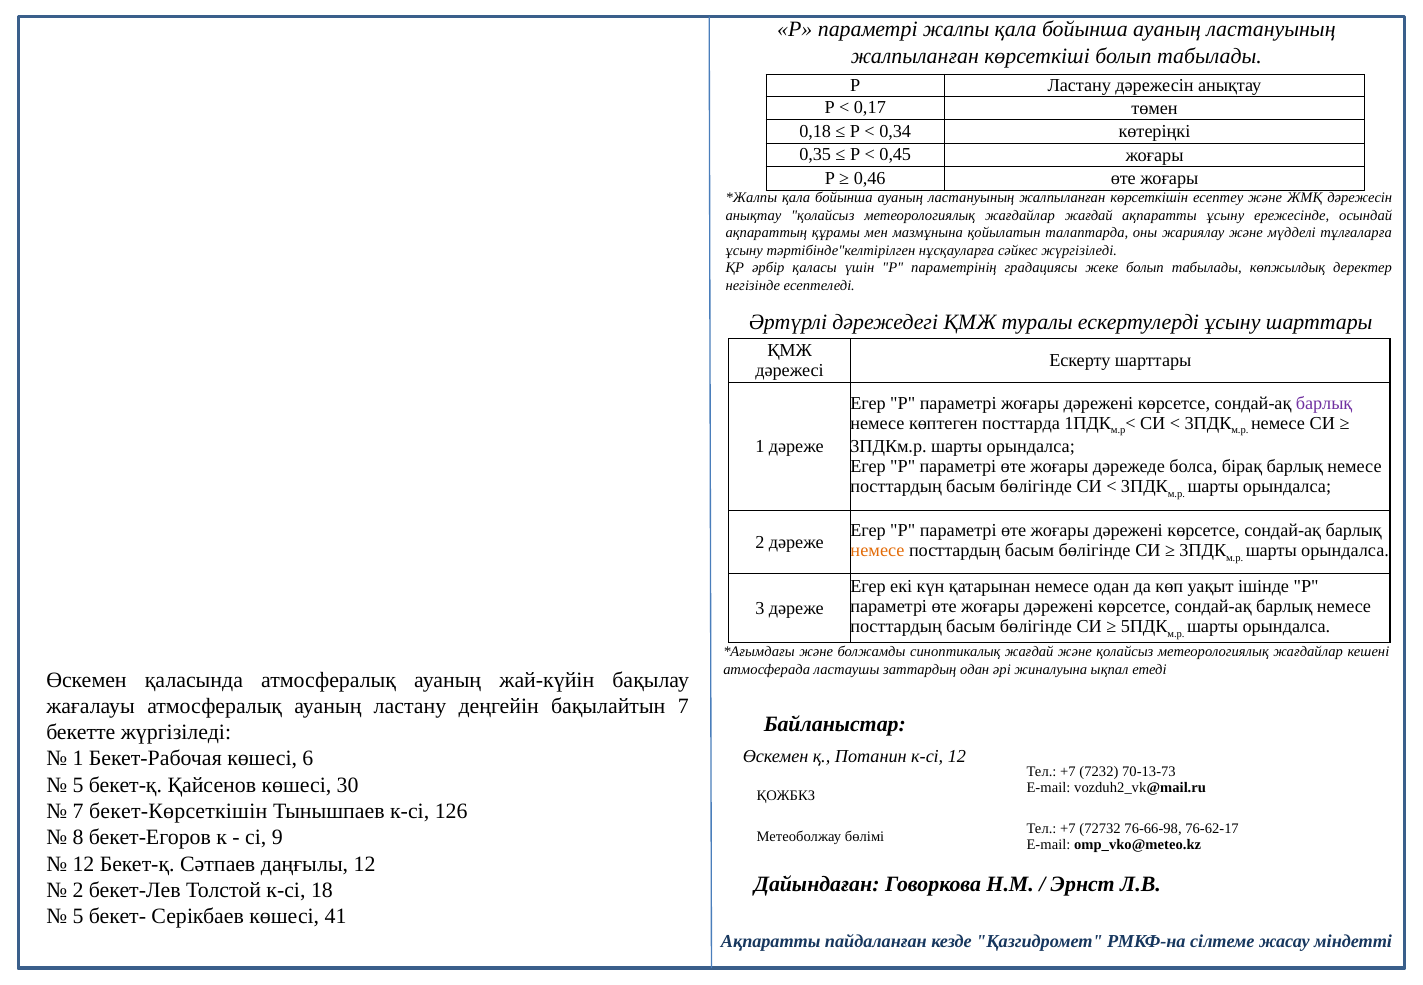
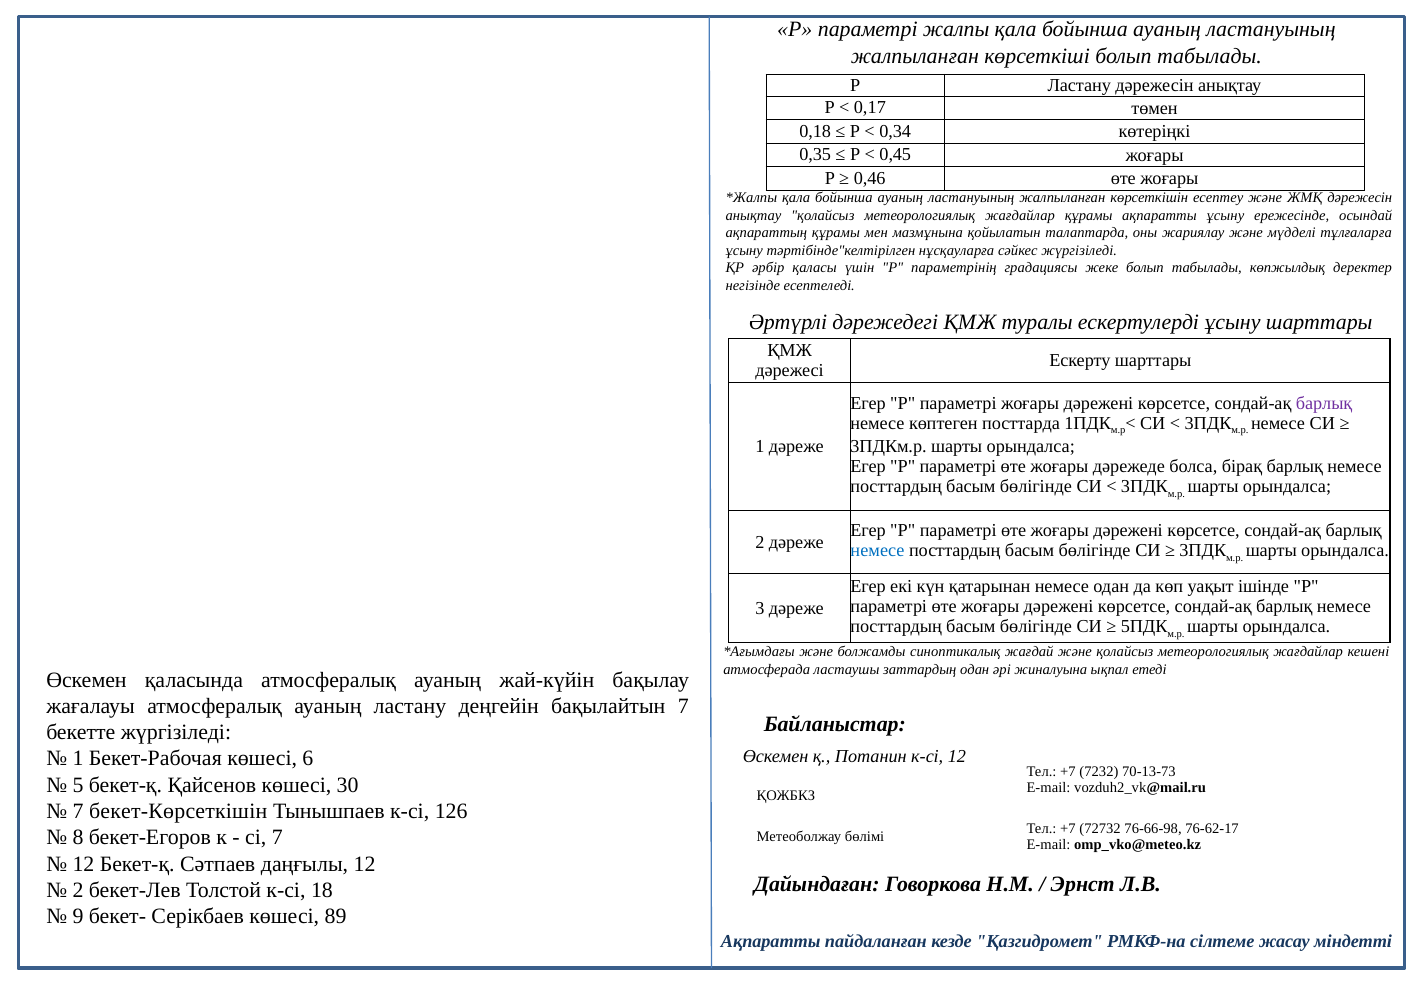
жағдайлар жағдай: жағдай -> құрамы
немесе at (877, 551) colour: orange -> blue
сі 9: 9 -> 7
5 at (78, 916): 5 -> 9
41: 41 -> 89
